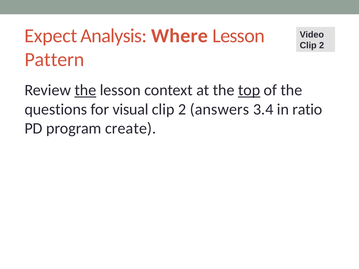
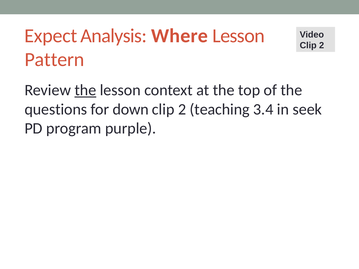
top underline: present -> none
visual: visual -> down
answers: answers -> teaching
ratio: ratio -> seek
create: create -> purple
